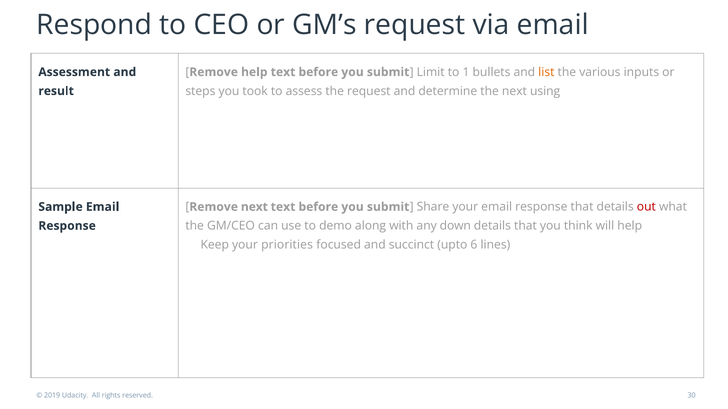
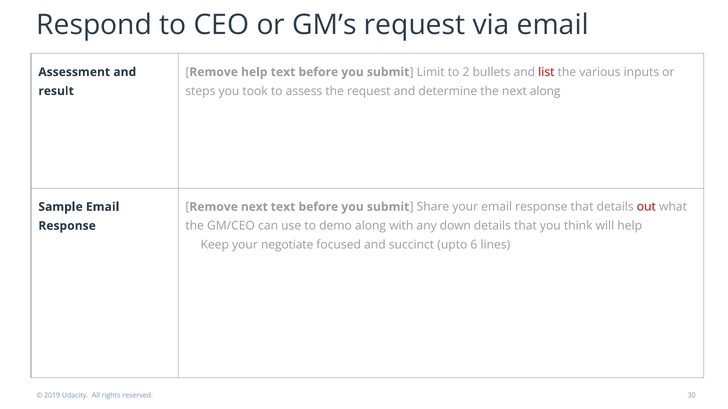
1: 1 -> 2
list colour: orange -> red
next using: using -> along
priorities: priorities -> negotiate
